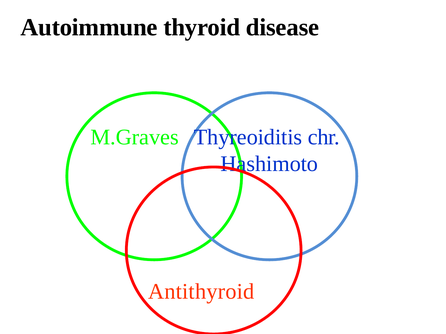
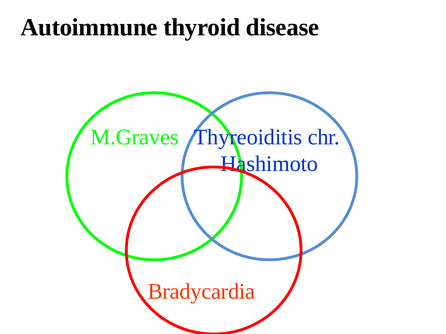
Antithyroid: Antithyroid -> Bradycardia
